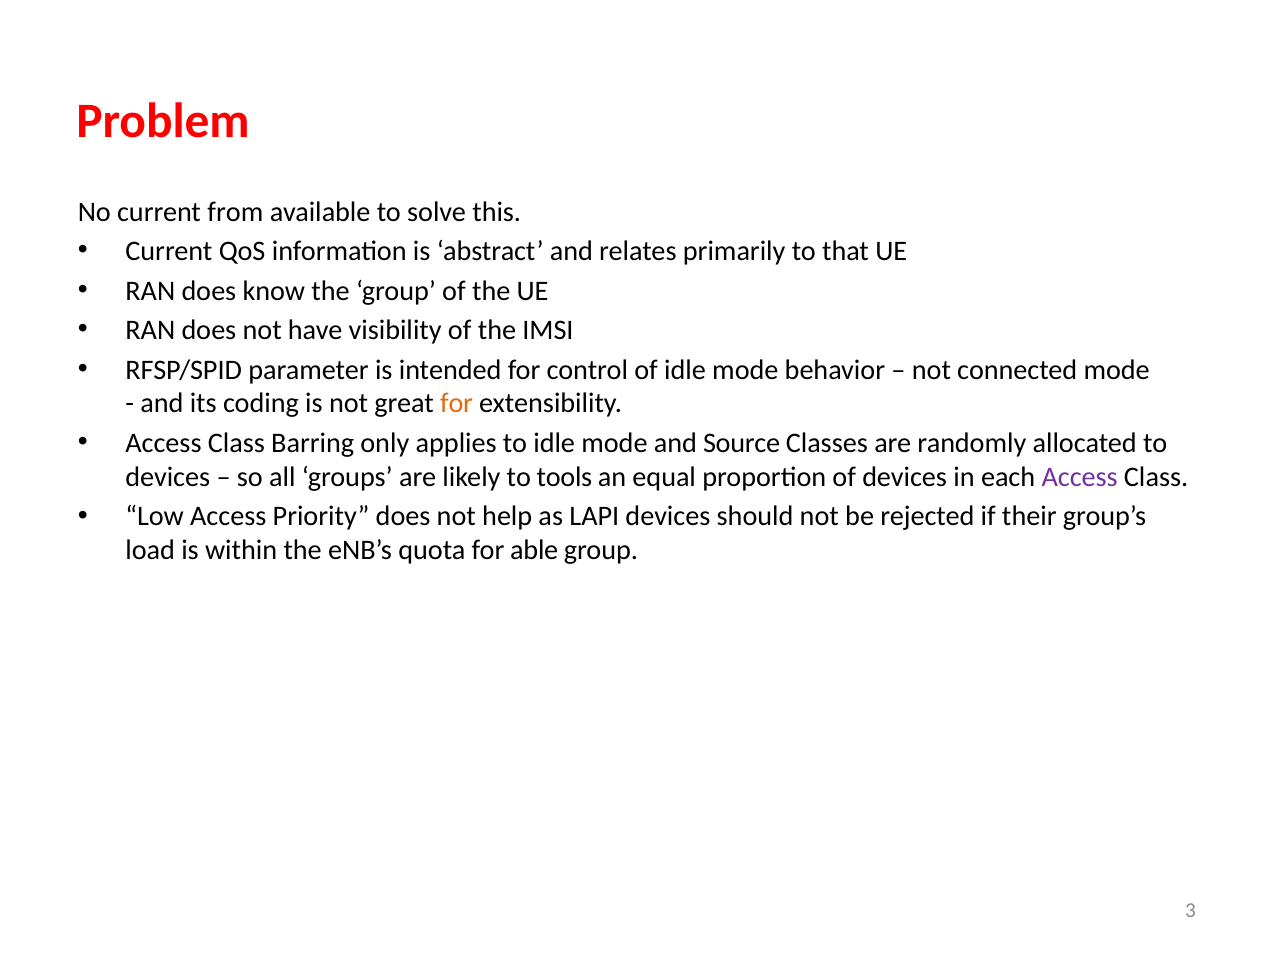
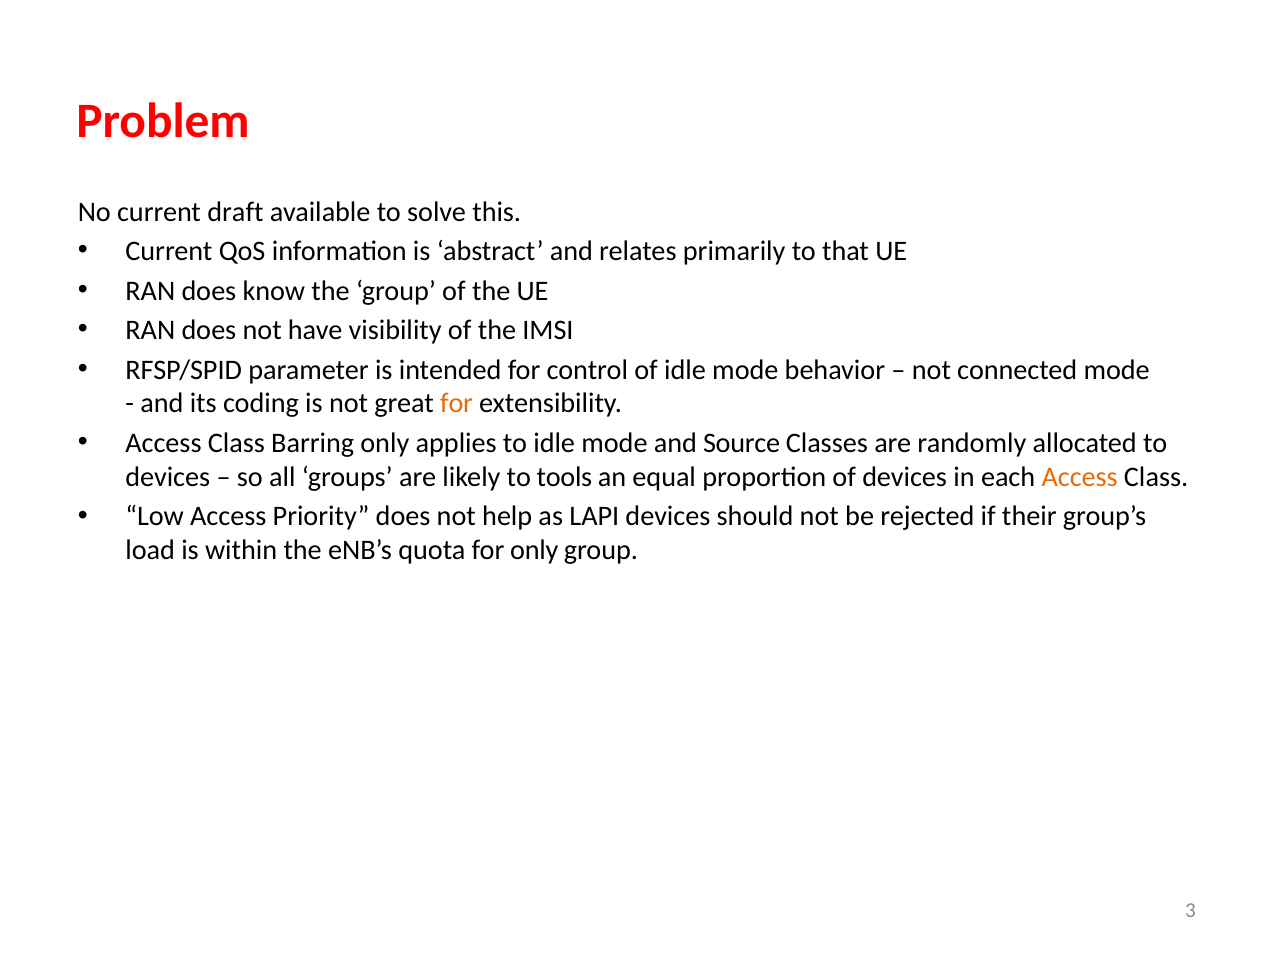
from: from -> draft
Access at (1080, 477) colour: purple -> orange
for able: able -> only
